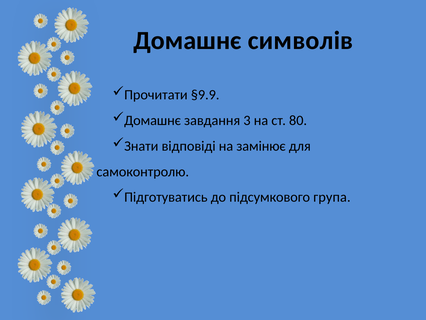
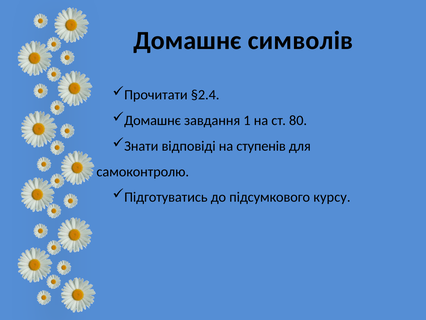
§9.9: §9.9 -> §2.4
3: 3 -> 1
замінює: замінює -> ступенів
група: група -> курсу
